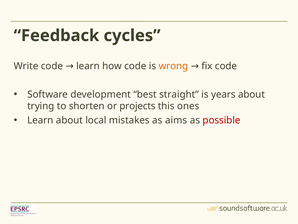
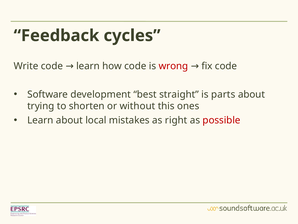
wrong colour: orange -> red
years: years -> parts
projects: projects -> without
aims: aims -> right
